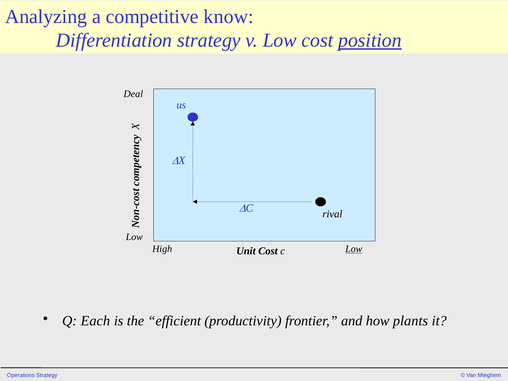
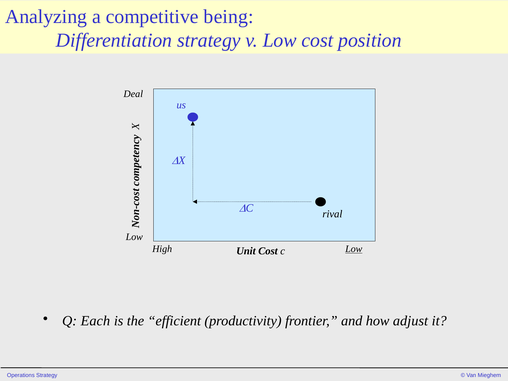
know: know -> being
position underline: present -> none
plants: plants -> adjust
